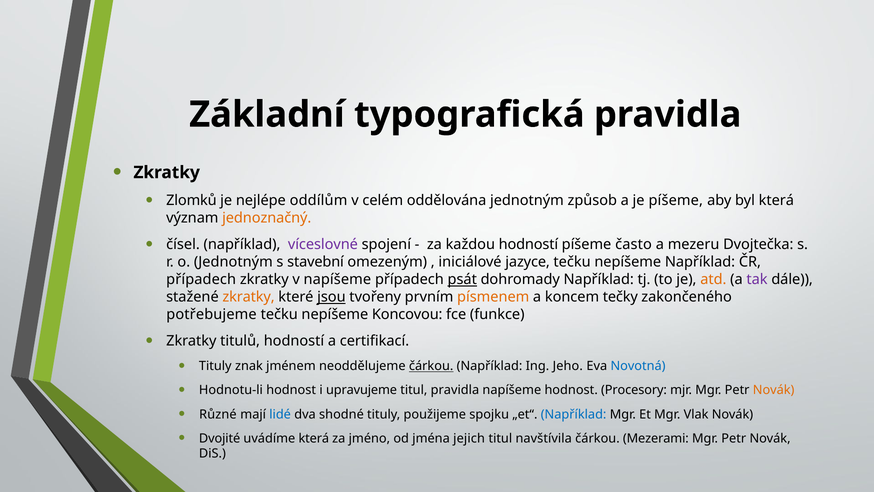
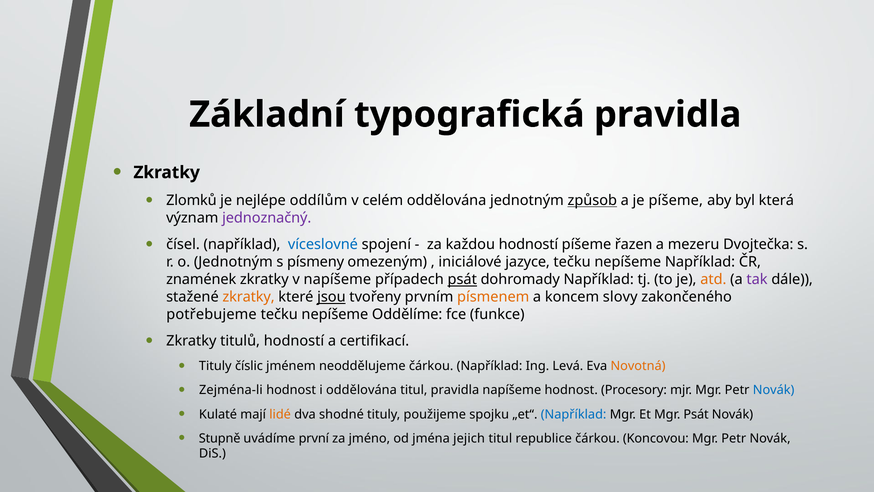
způsob underline: none -> present
jednoznačný colour: orange -> purple
víceslovné colour: purple -> blue
často: často -> řazen
stavební: stavební -> písmeny
případech at (201, 279): případech -> znamének
tečky: tečky -> slovy
Koncovou: Koncovou -> Oddělíme
znak: znak -> číslic
čárkou at (431, 366) underline: present -> none
Jeho: Jeho -> Levá
Novotná colour: blue -> orange
Hodnotu-li: Hodnotu-li -> Zejména-li
i upravujeme: upravujeme -> oddělována
Novák at (774, 390) colour: orange -> blue
Různé: Různé -> Kulaté
lidé colour: blue -> orange
Mgr Vlak: Vlak -> Psát
Dvojité: Dvojité -> Stupně
uvádíme která: která -> první
navštívila: navštívila -> republice
Mezerami: Mezerami -> Koncovou
